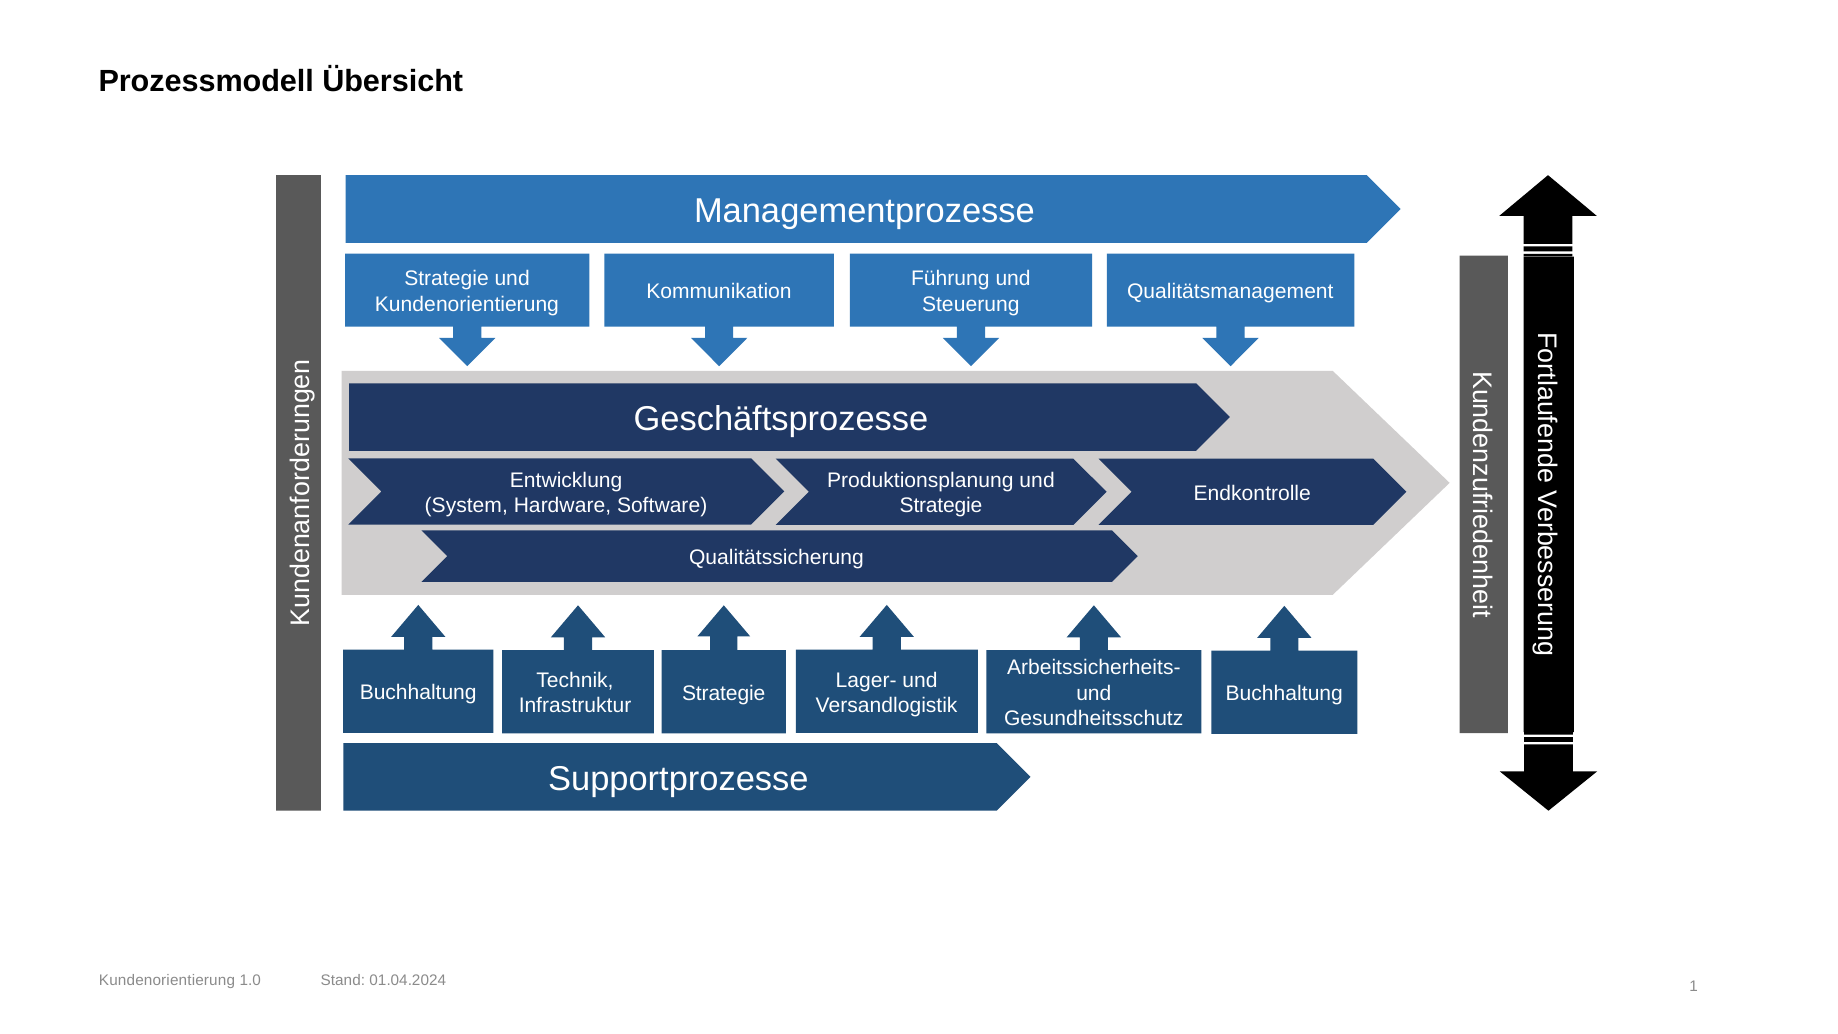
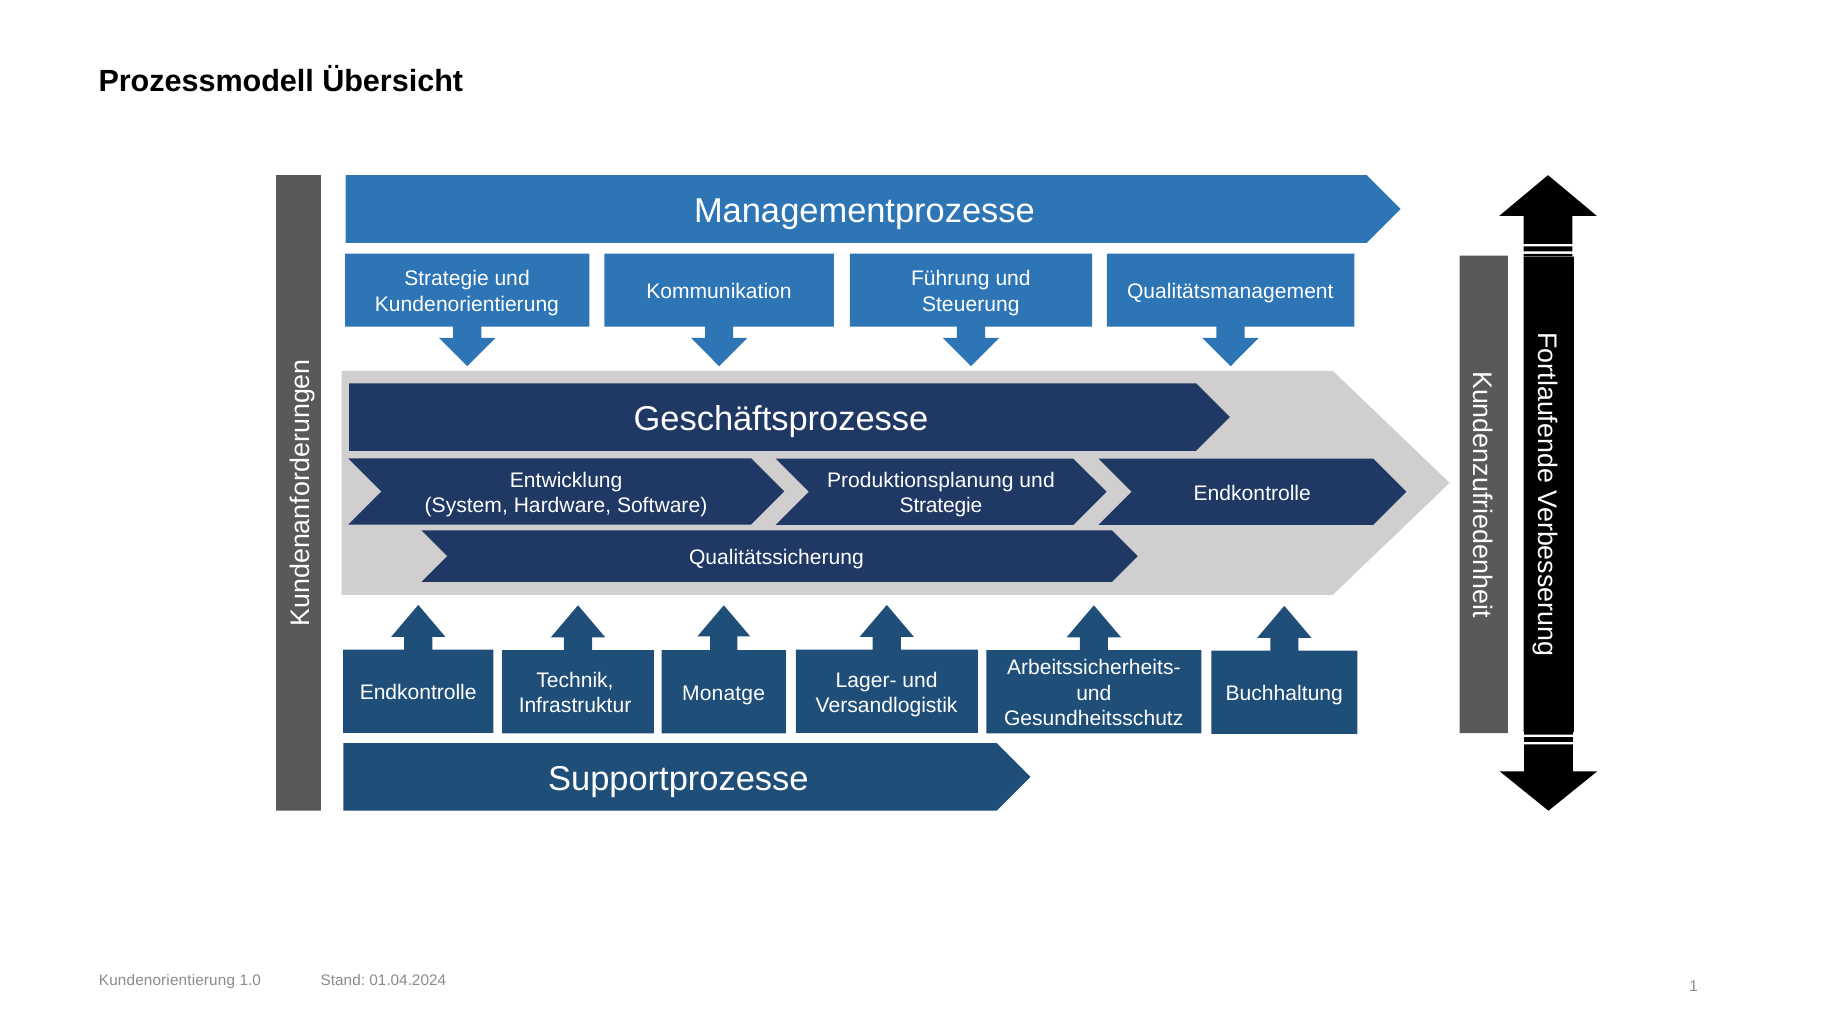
Buchhaltung at (418, 693): Buchhaltung -> Endkontrolle
Strategie at (724, 693): Strategie -> Monatge
